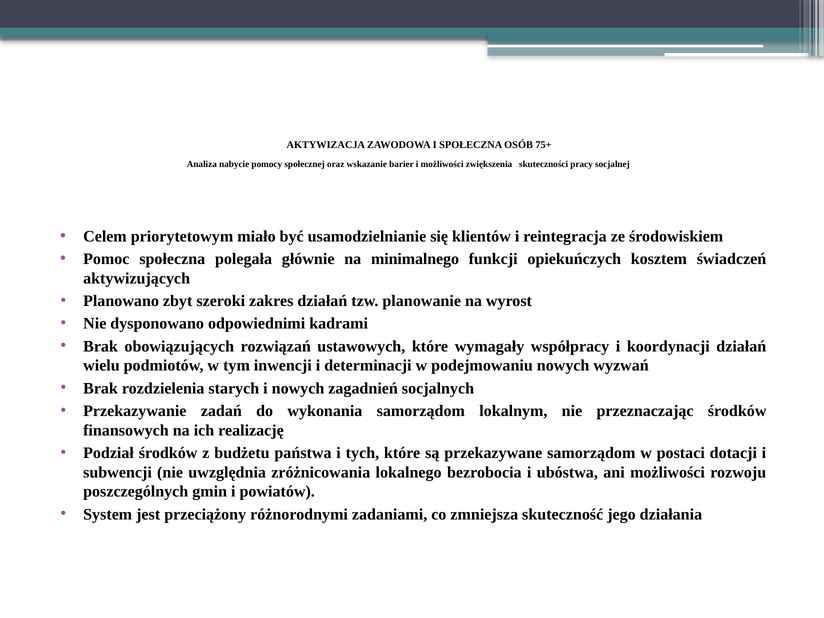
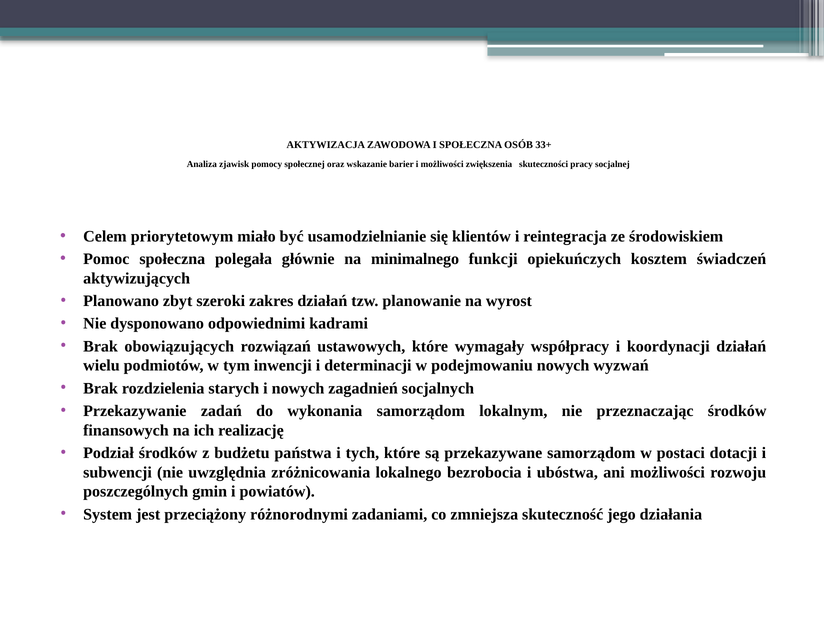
75+: 75+ -> 33+
nabycie: nabycie -> zjawisk
